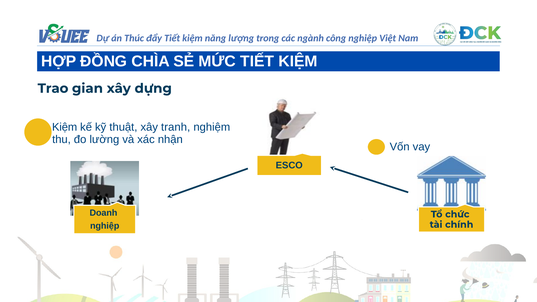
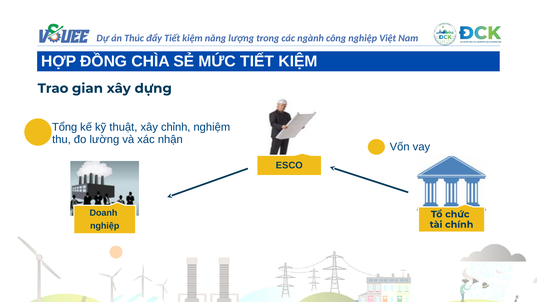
Kiệm at (65, 127): Kiệm -> Tổng
tranh: tranh -> chỉnh
